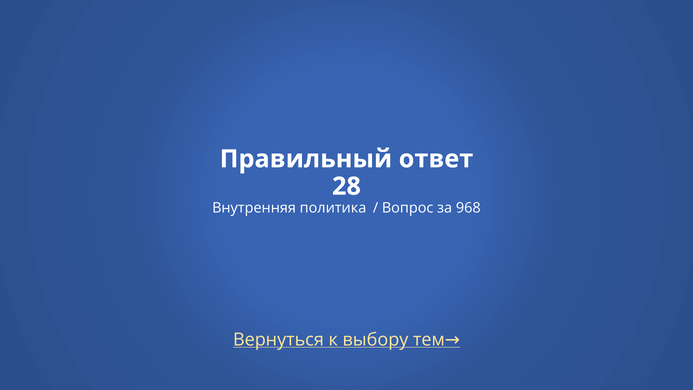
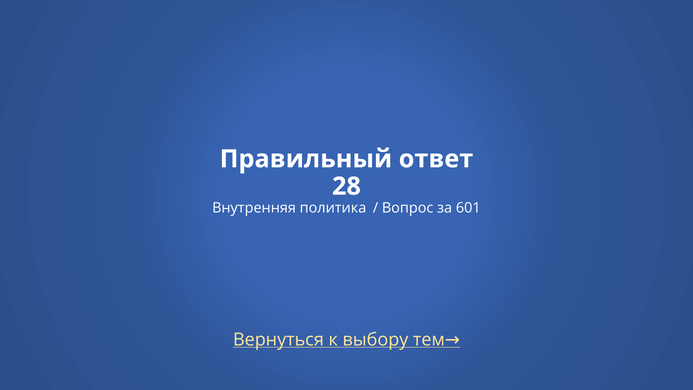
968: 968 -> 601
